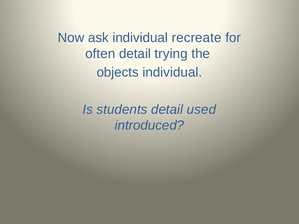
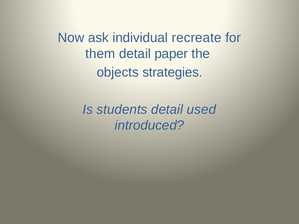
often: often -> them
trying: trying -> paper
objects individual: individual -> strategies
